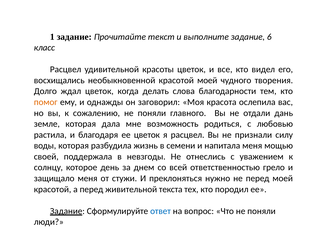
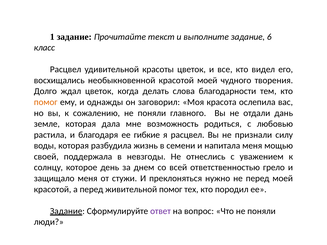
ее цветок: цветок -> гибкие
живительной текста: текста -> помог
ответ colour: blue -> purple
